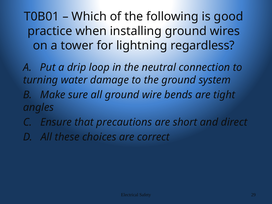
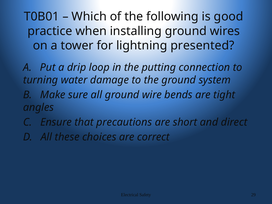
regardless: regardless -> presented
neutral: neutral -> putting
